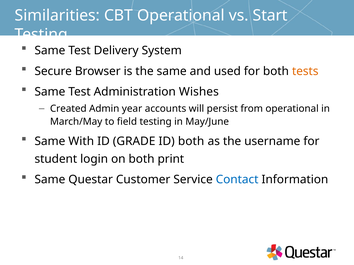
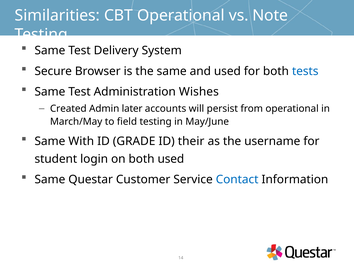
Start: Start -> Note
tests colour: orange -> blue
year: year -> later
ID both: both -> their
both print: print -> used
